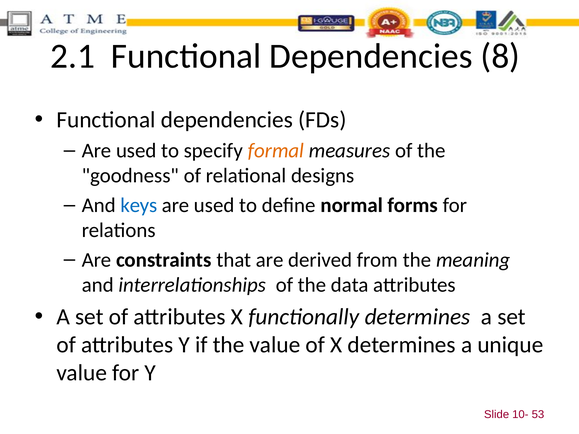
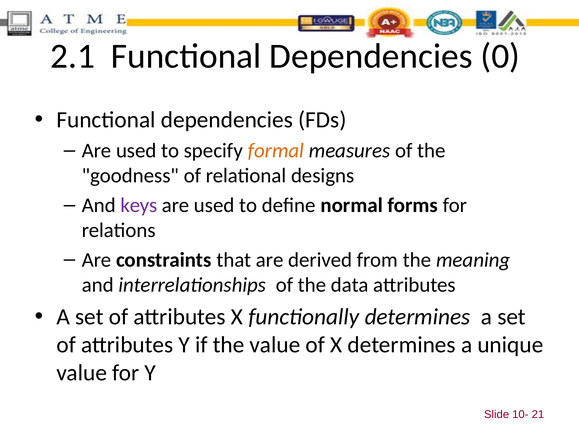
8: 8 -> 0
keys colour: blue -> purple
53: 53 -> 21
